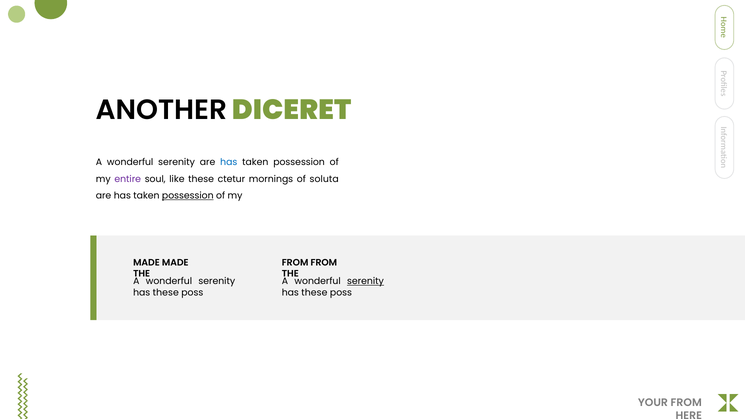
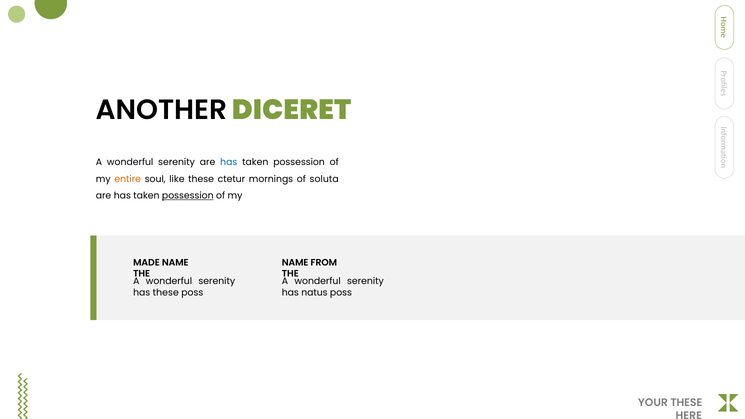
entire colour: purple -> orange
MADE MADE: MADE -> NAME
FROM at (295, 263): FROM -> NAME
serenity at (365, 281) underline: present -> none
these at (314, 293): these -> natus
YOUR FROM: FROM -> THESE
